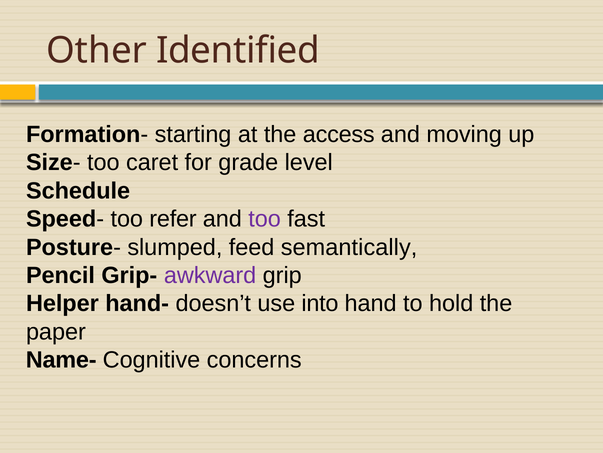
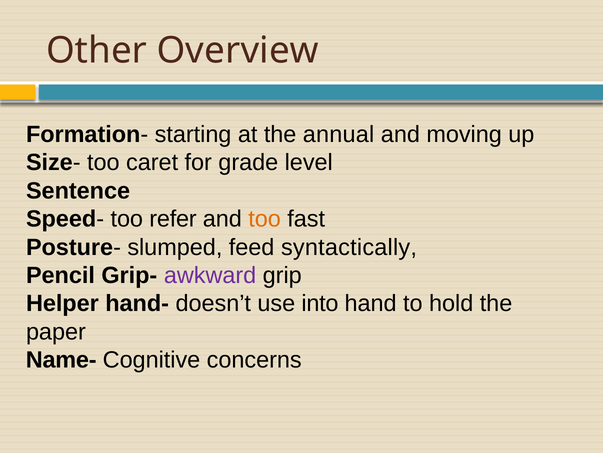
Identified: Identified -> Overview
access: access -> annual
Schedule: Schedule -> Sentence
too at (265, 219) colour: purple -> orange
semantically: semantically -> syntactically
